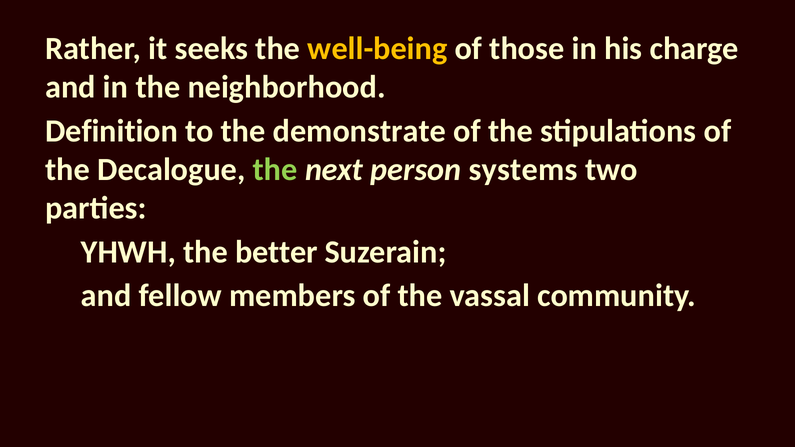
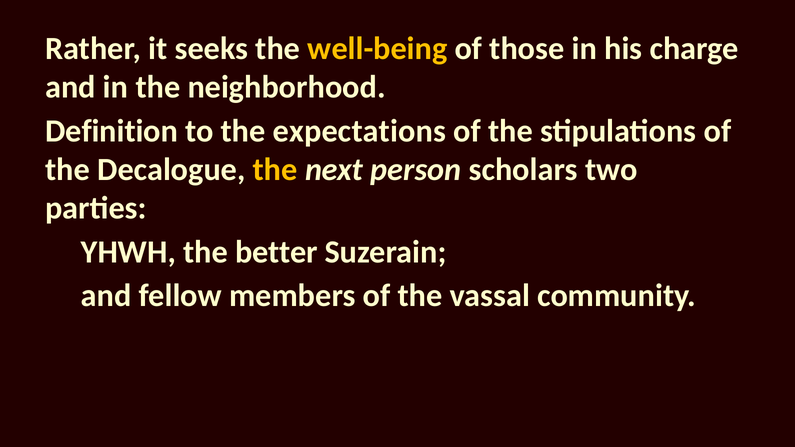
demonstrate: demonstrate -> expectations
the at (275, 170) colour: light green -> yellow
systems: systems -> scholars
